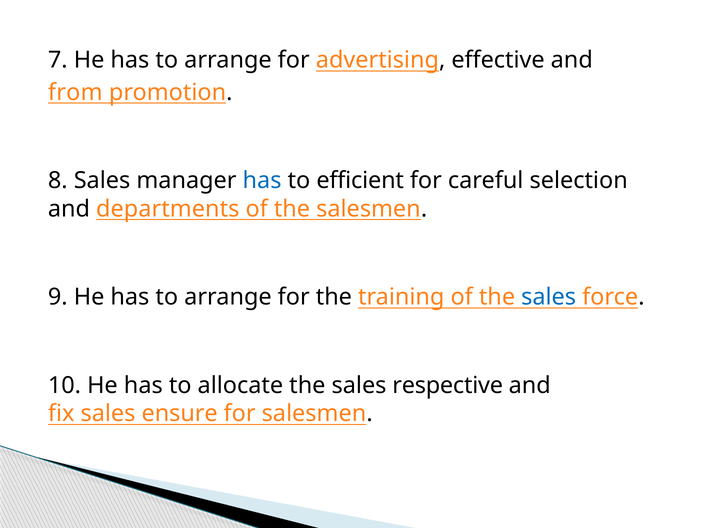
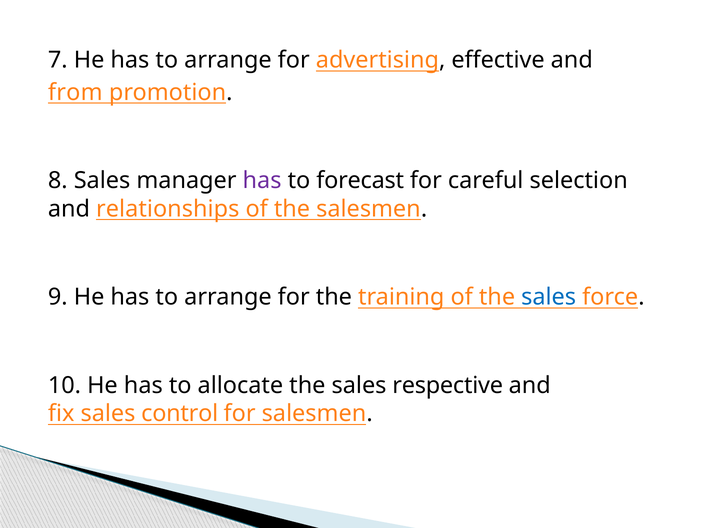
has at (262, 181) colour: blue -> purple
efficient: efficient -> forecast
departments: departments -> relationships
ensure: ensure -> control
